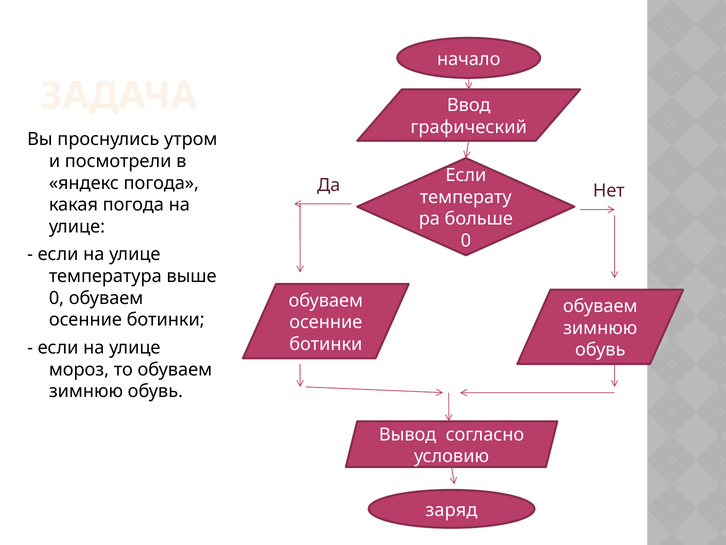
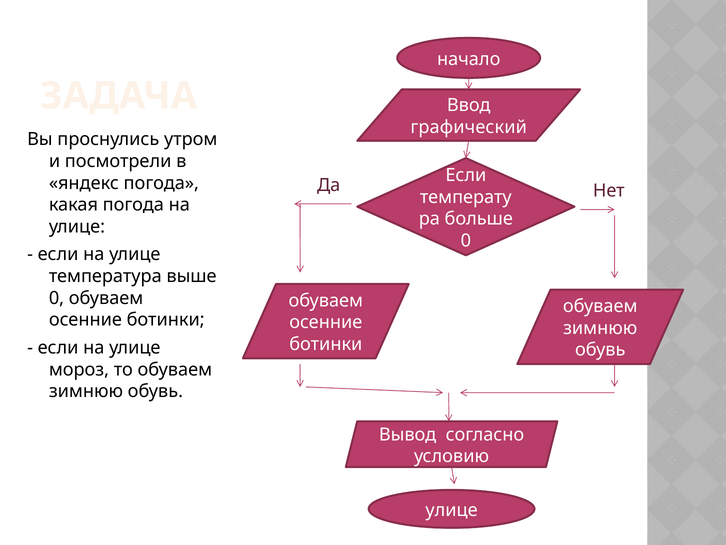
заряд at (451, 510): заряд -> улице
